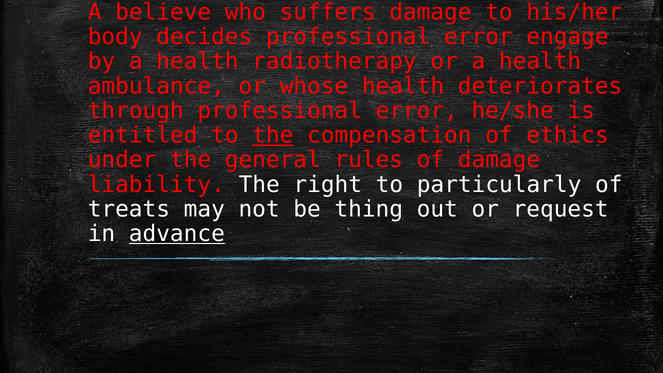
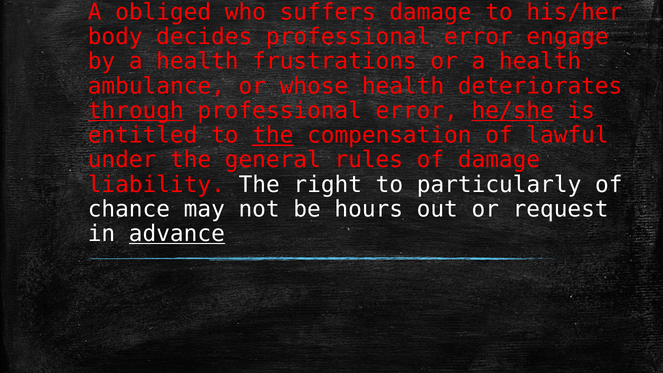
believe: believe -> obliged
radiotherapy: radiotherapy -> frustrations
through underline: none -> present
he/she underline: none -> present
ethics: ethics -> lawful
treats: treats -> chance
thing: thing -> hours
